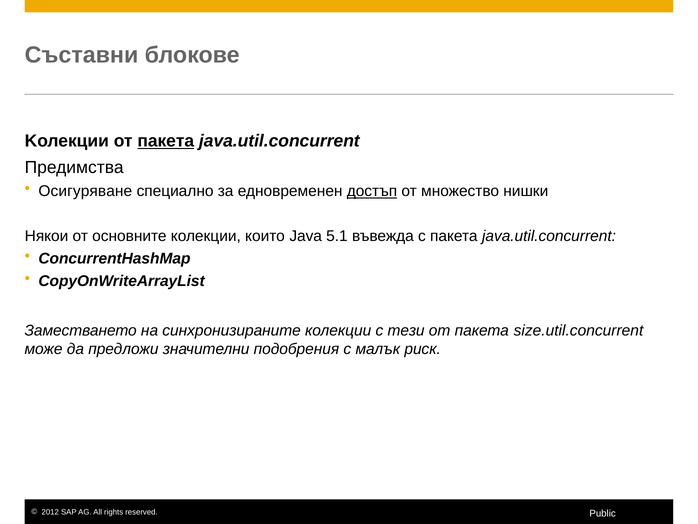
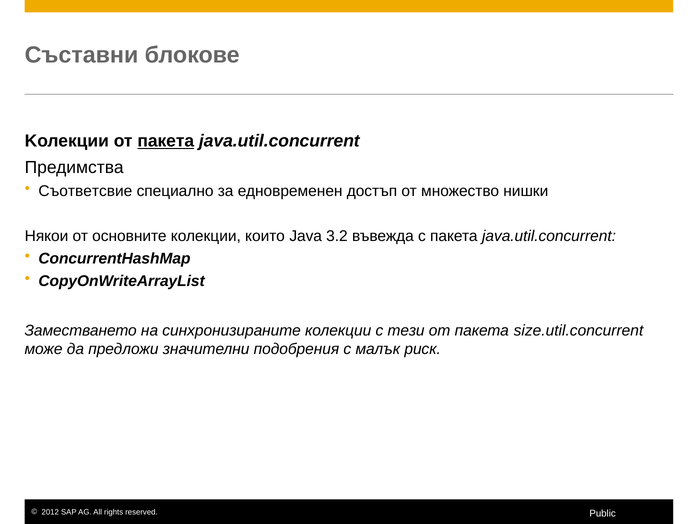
Осигуряване: Осигуряване -> Съответсвие
достъп underline: present -> none
5.1: 5.1 -> 3.2
